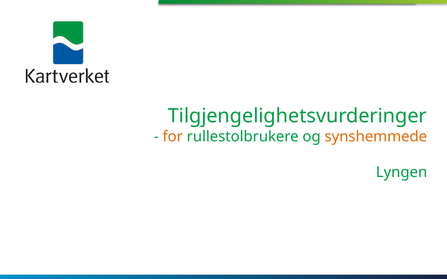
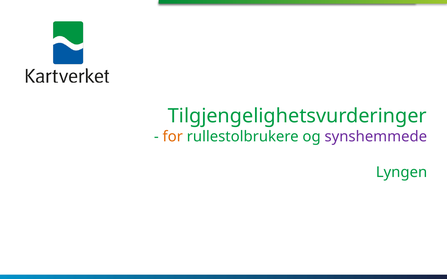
synshemmede colour: orange -> purple
